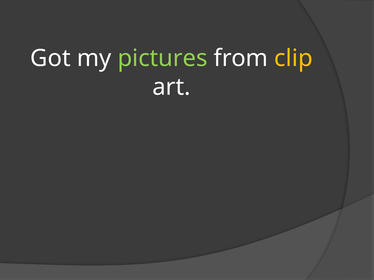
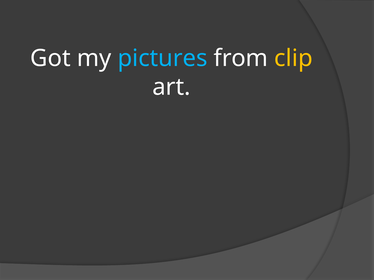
pictures colour: light green -> light blue
